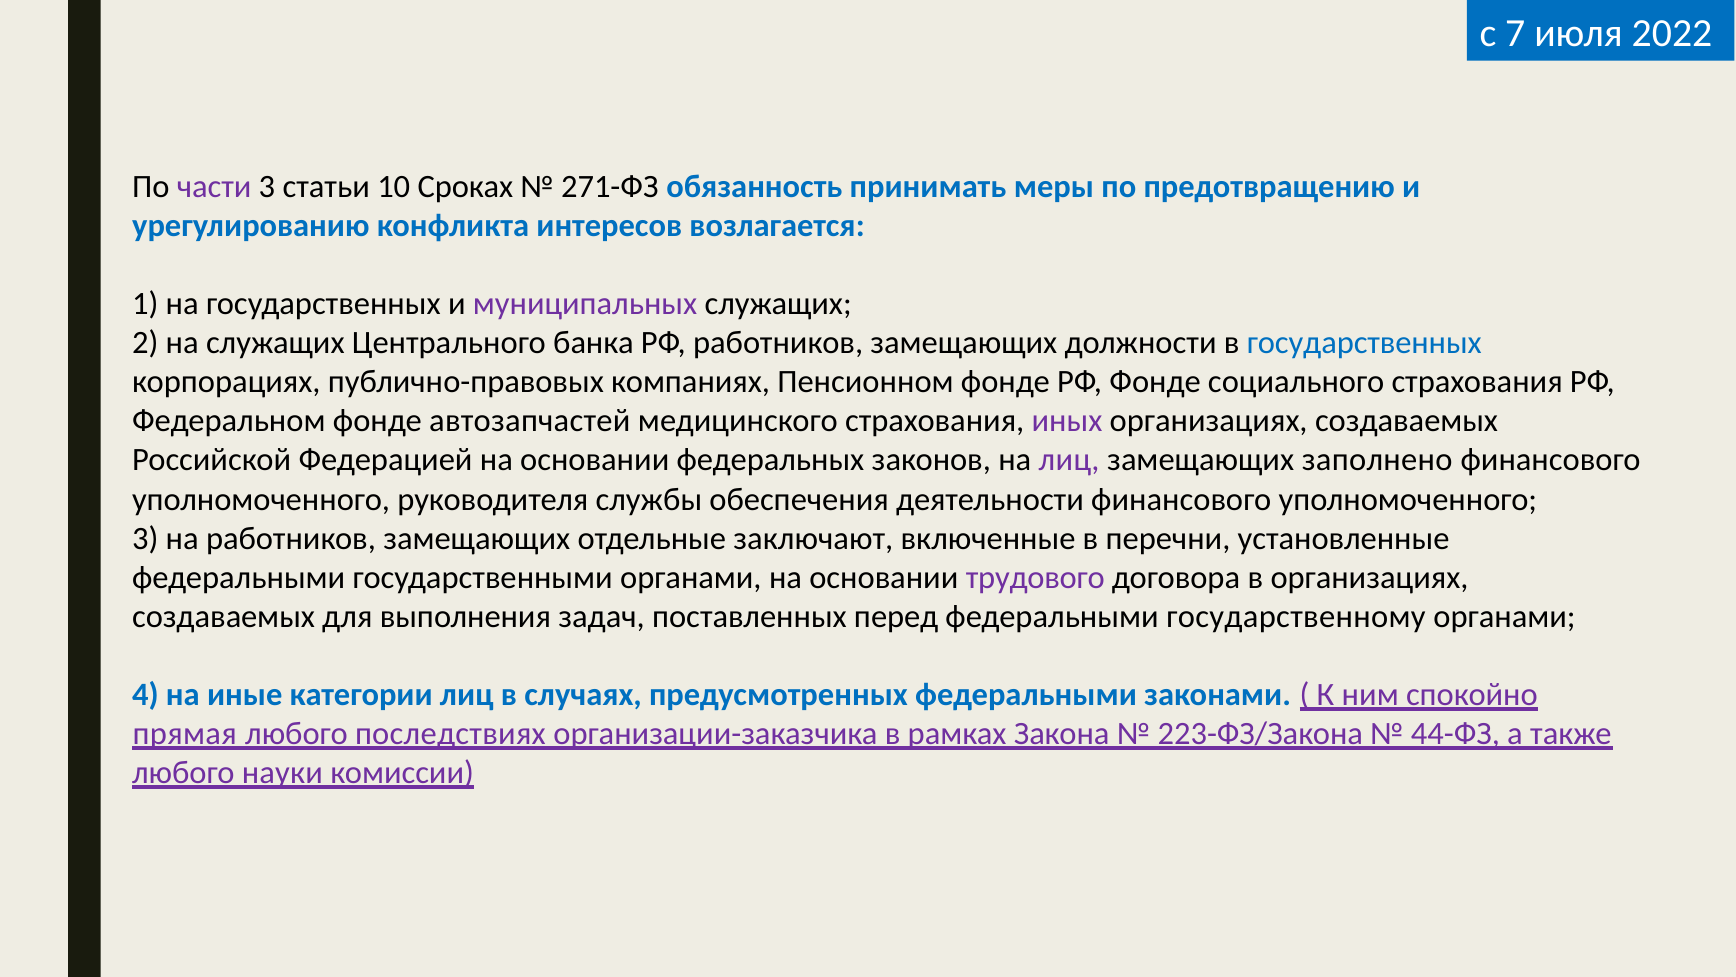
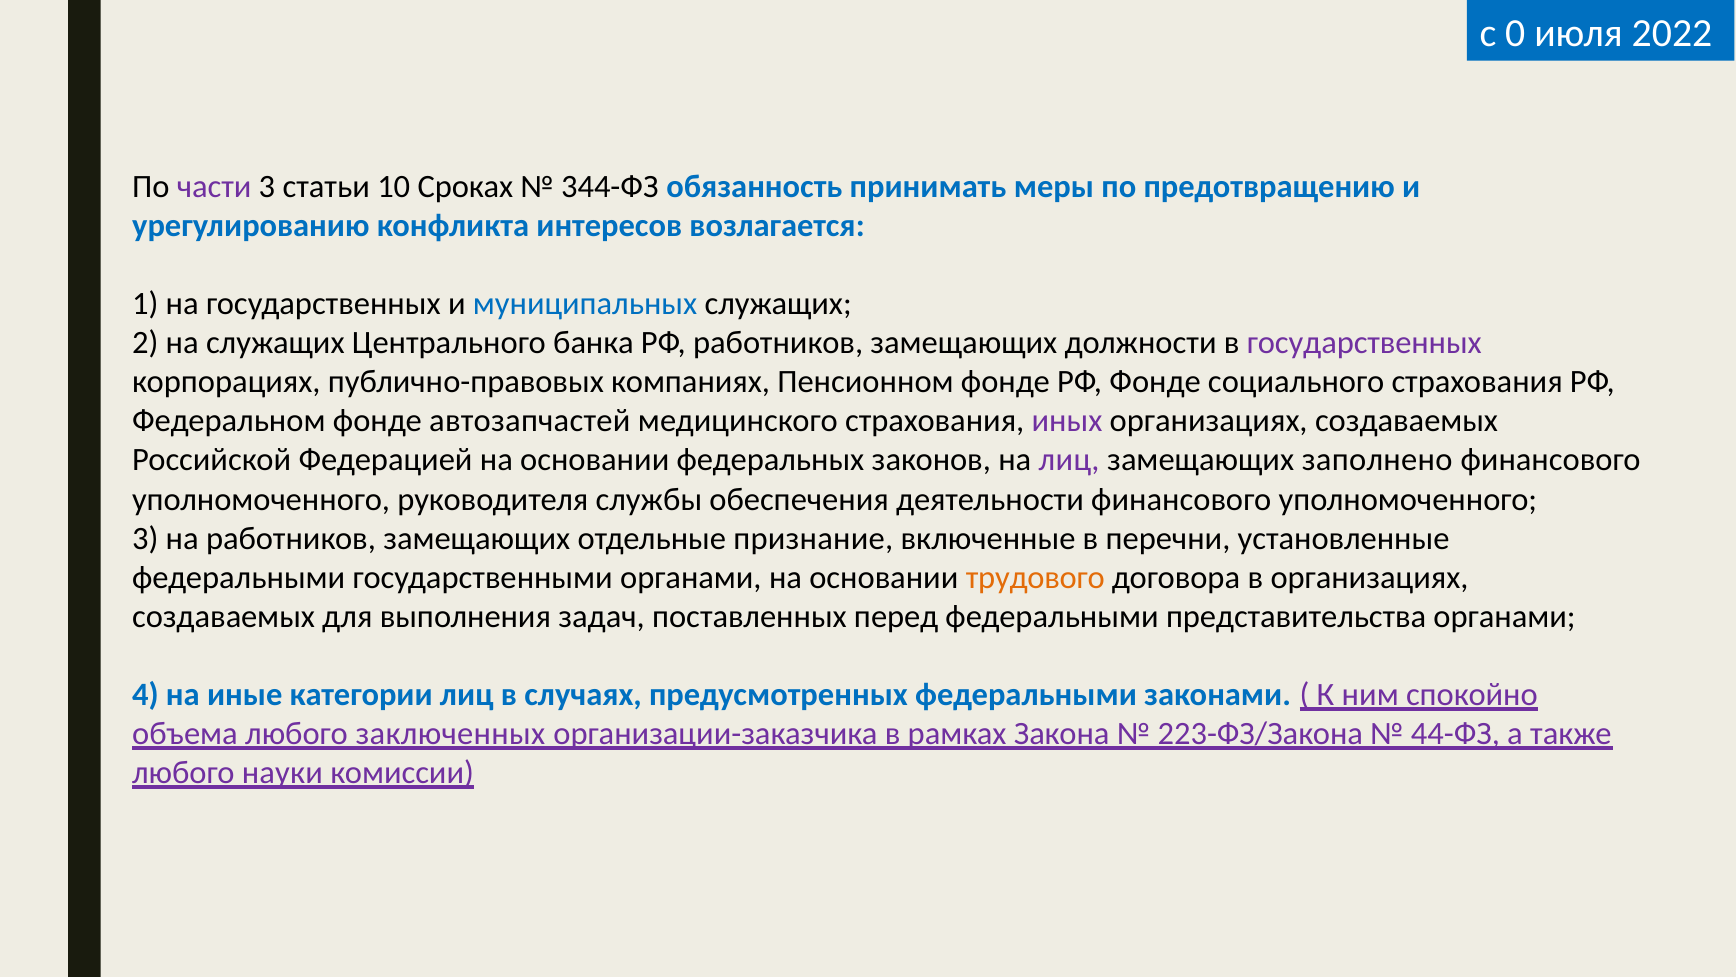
7: 7 -> 0
271-ФЗ: 271-ФЗ -> 344-ФЗ
муниципальных colour: purple -> blue
государственных at (1364, 343) colour: blue -> purple
заключают: заключают -> признание
трудового colour: purple -> orange
государственному: государственному -> представительства
прямая: прямая -> объема
последствиях: последствиях -> заключенных
